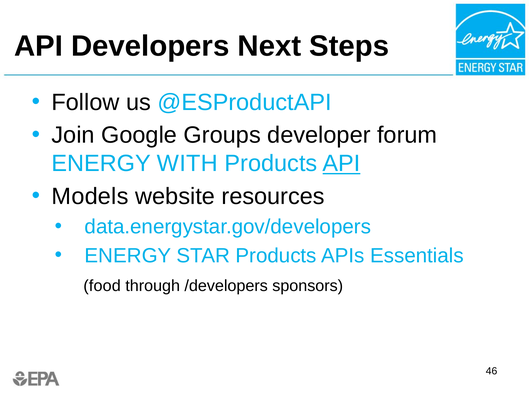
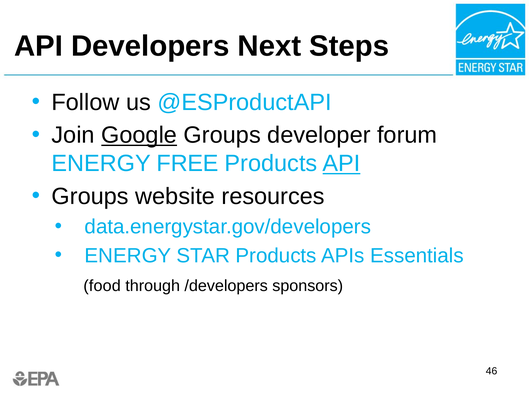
Google underline: none -> present
WITH: WITH -> FREE
Models at (90, 196): Models -> Groups
